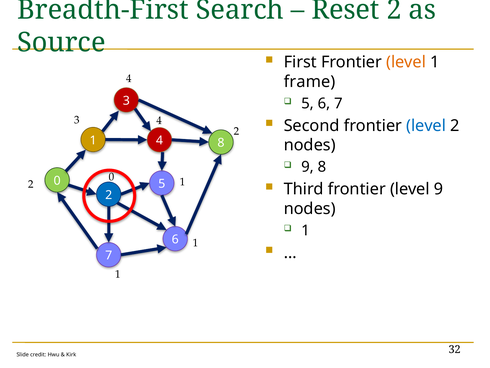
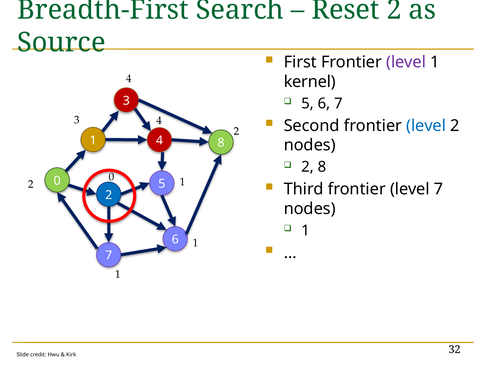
level at (406, 62) colour: orange -> purple
frame: frame -> kernel
9 at (307, 167): 9 -> 2
level 9: 9 -> 7
